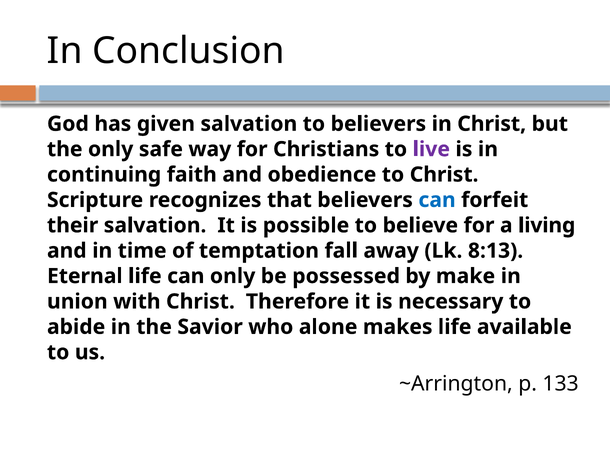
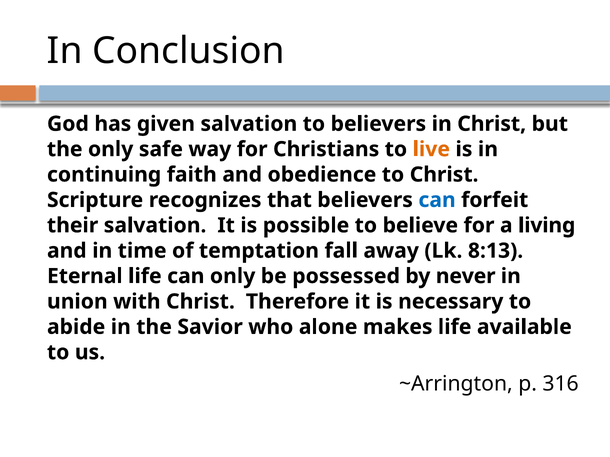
live colour: purple -> orange
make: make -> never
133: 133 -> 316
